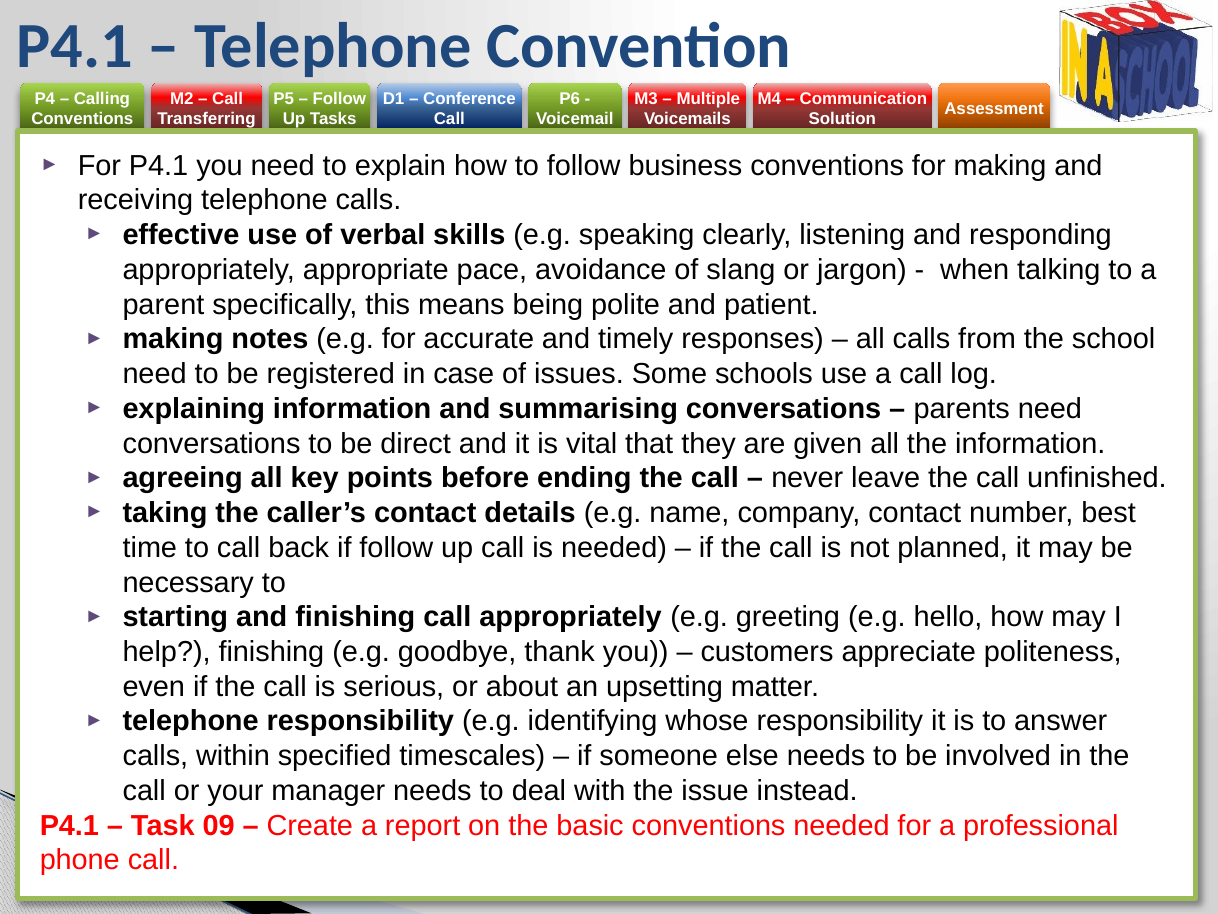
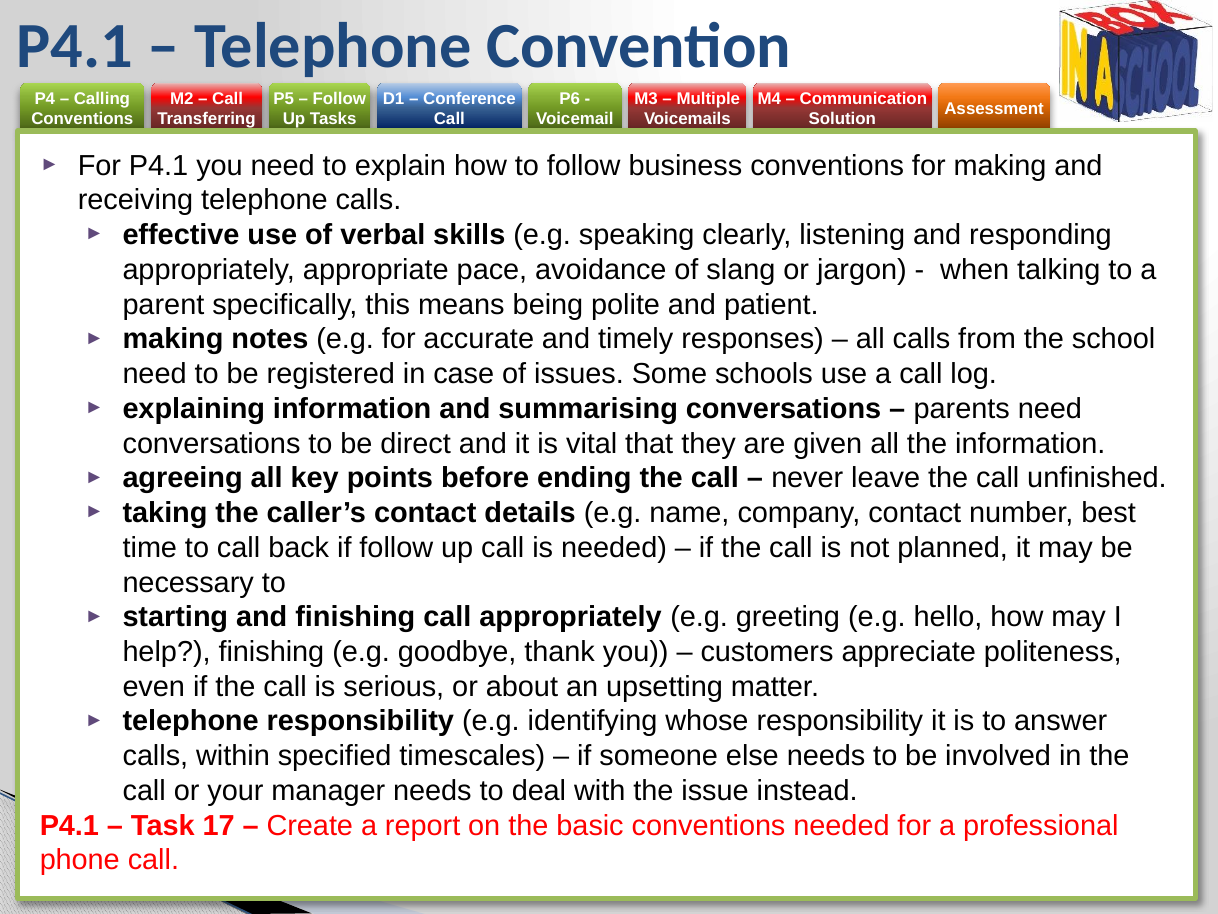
09: 09 -> 17
